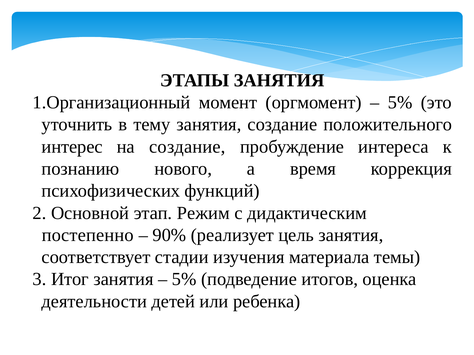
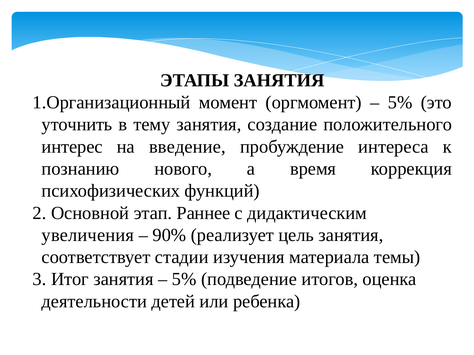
на создание: создание -> введение
Режим: Режим -> Раннее
постепенно: постепенно -> увеличения
